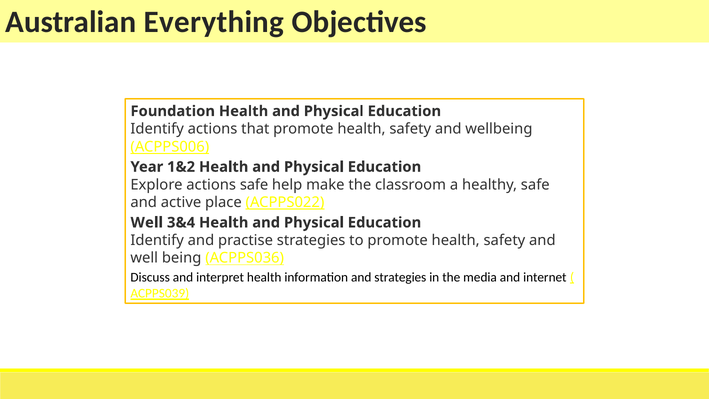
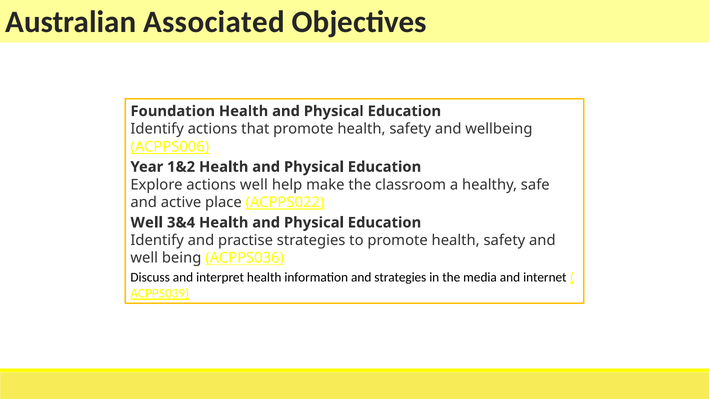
Everything: Everything -> Associated
actions safe: safe -> well
